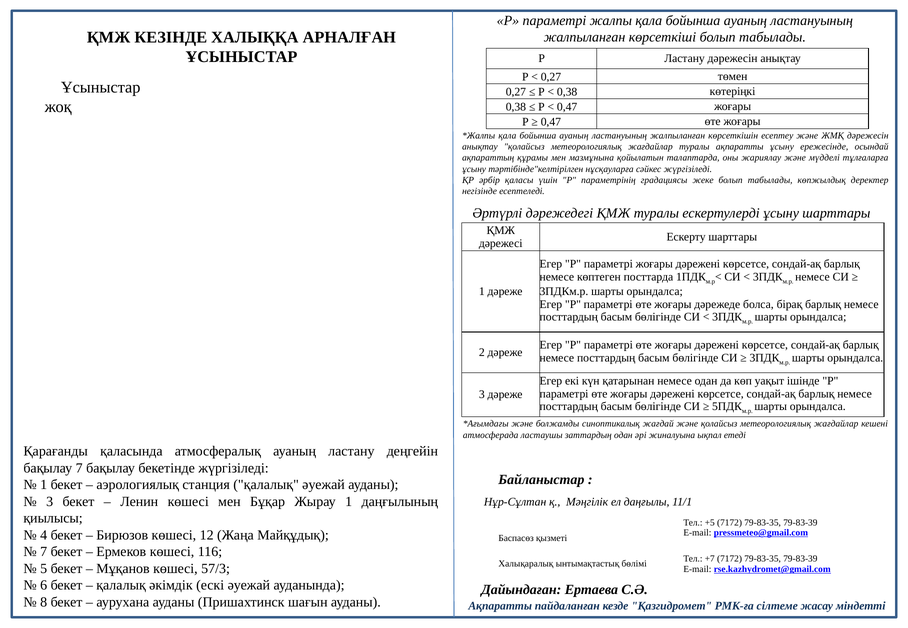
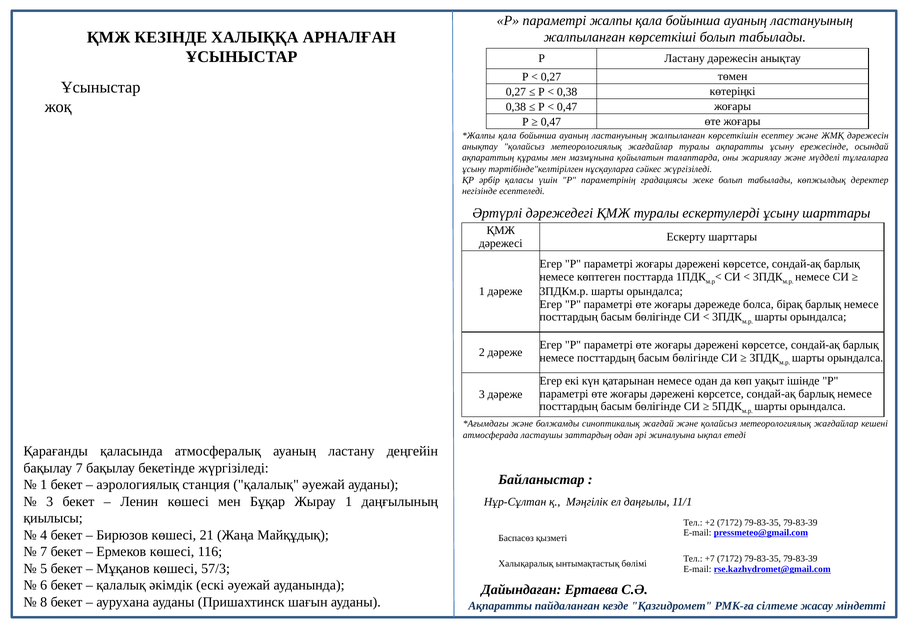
+5: +5 -> +2
12: 12 -> 21
